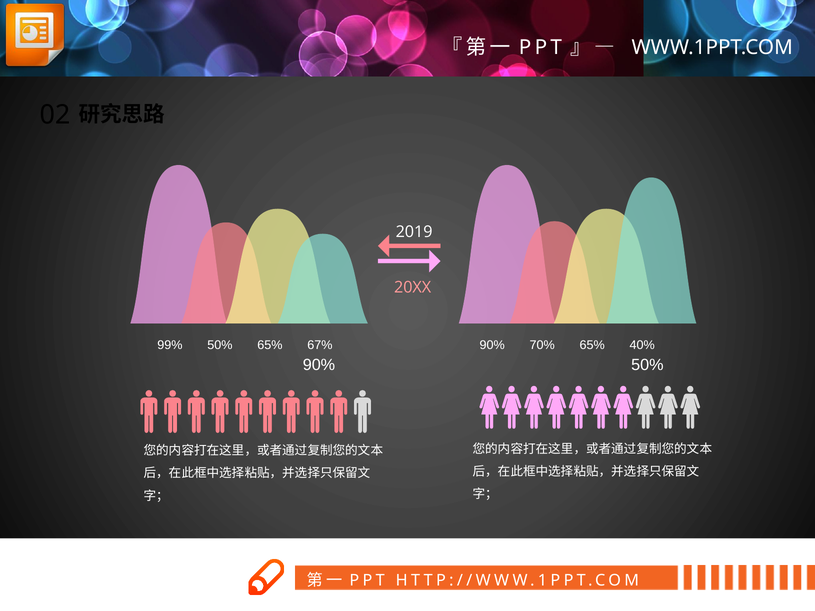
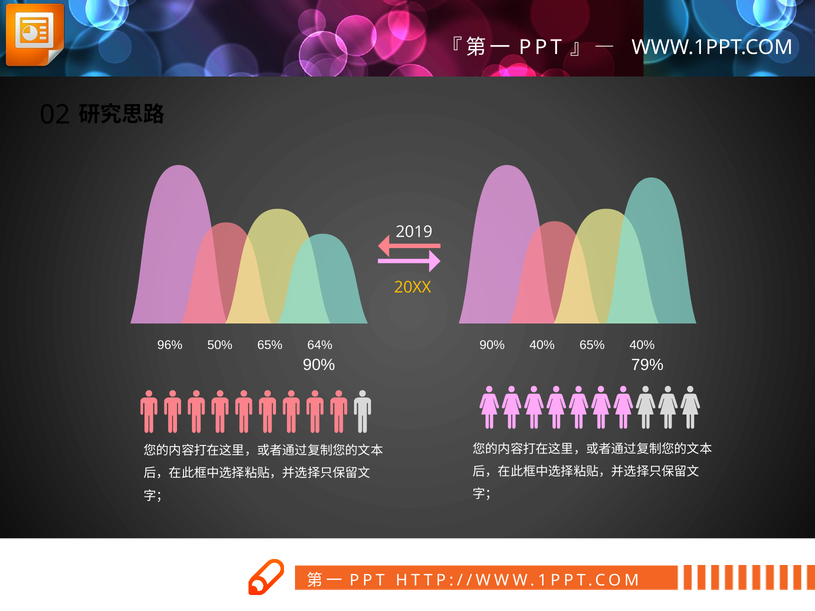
20XX colour: pink -> yellow
99%: 99% -> 96%
67%: 67% -> 64%
90% 70%: 70% -> 40%
90% 50%: 50% -> 79%
